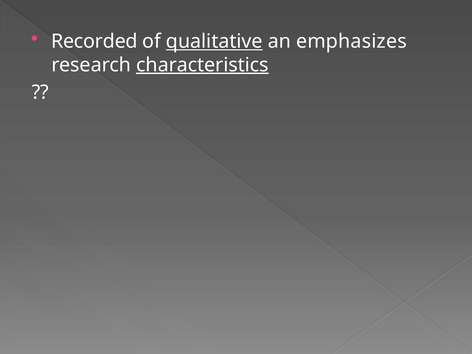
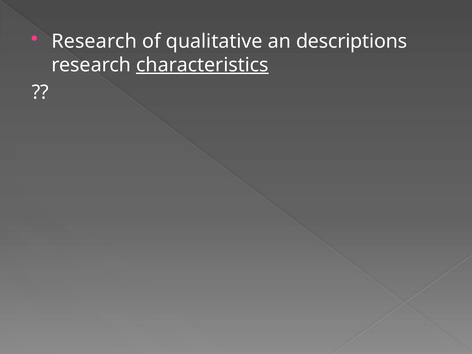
Recorded at (94, 41): Recorded -> Research
qualitative underline: present -> none
emphasizes: emphasizes -> descriptions
